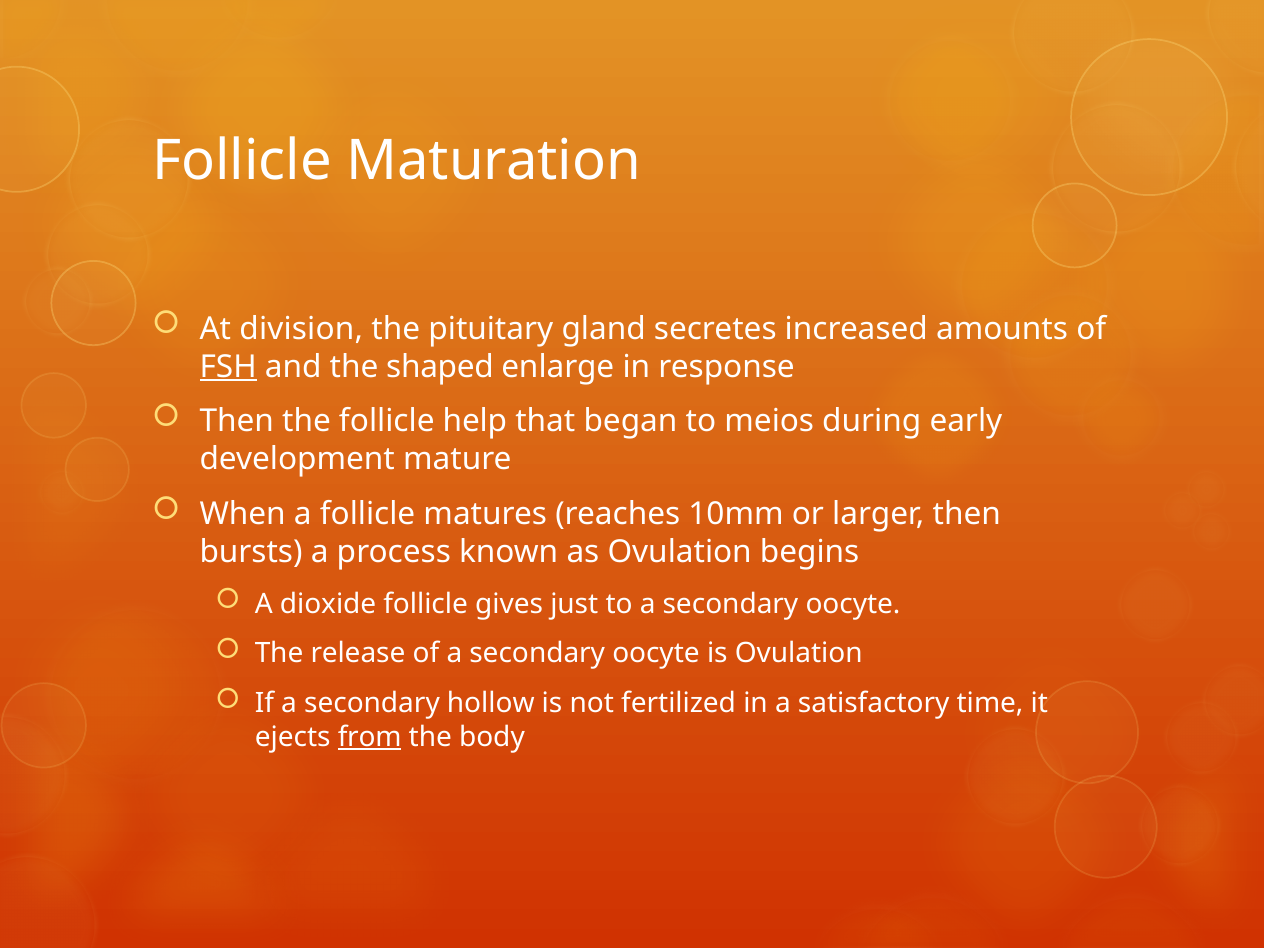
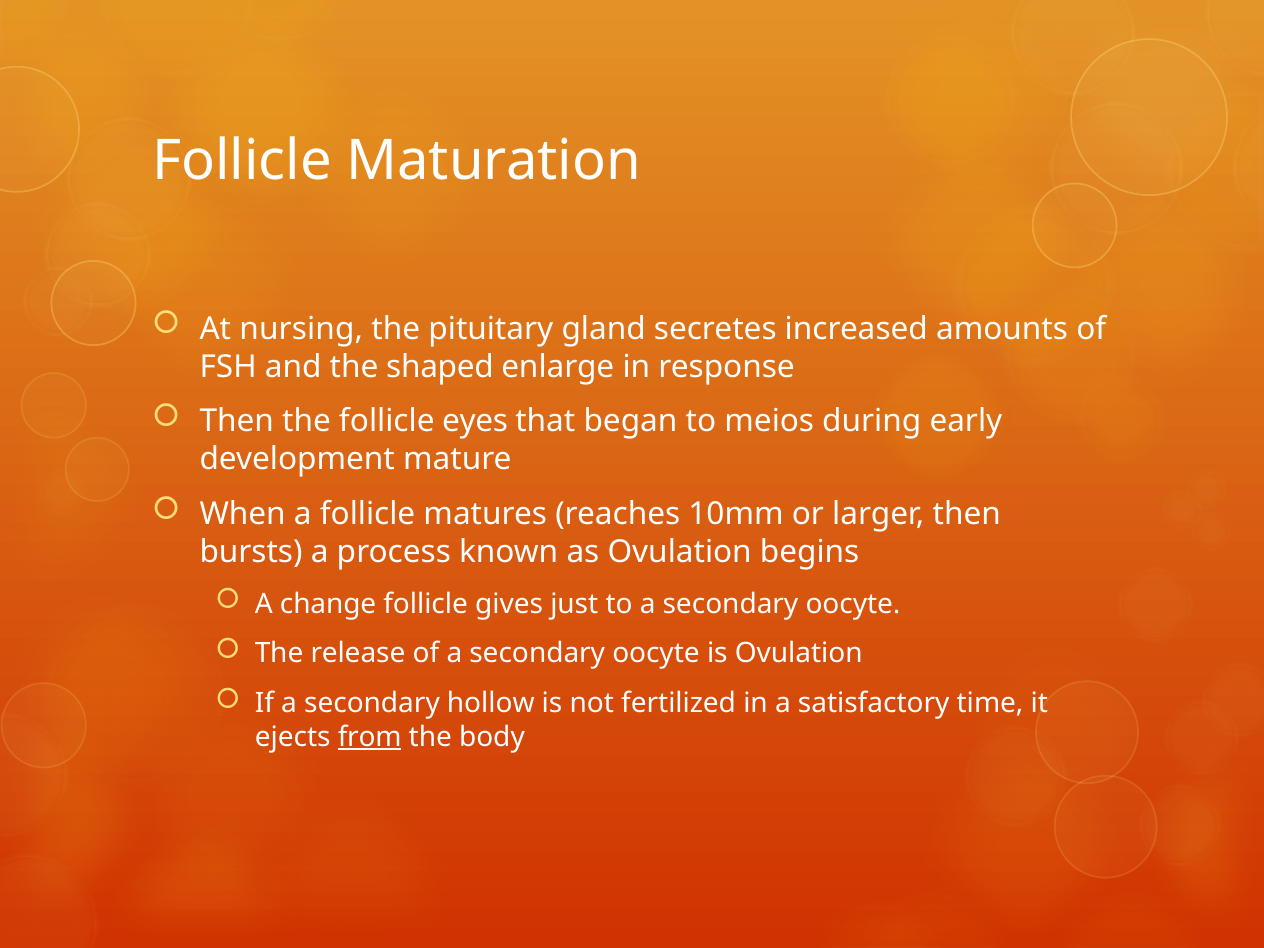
division: division -> nursing
FSH underline: present -> none
help: help -> eyes
dioxide: dioxide -> change
